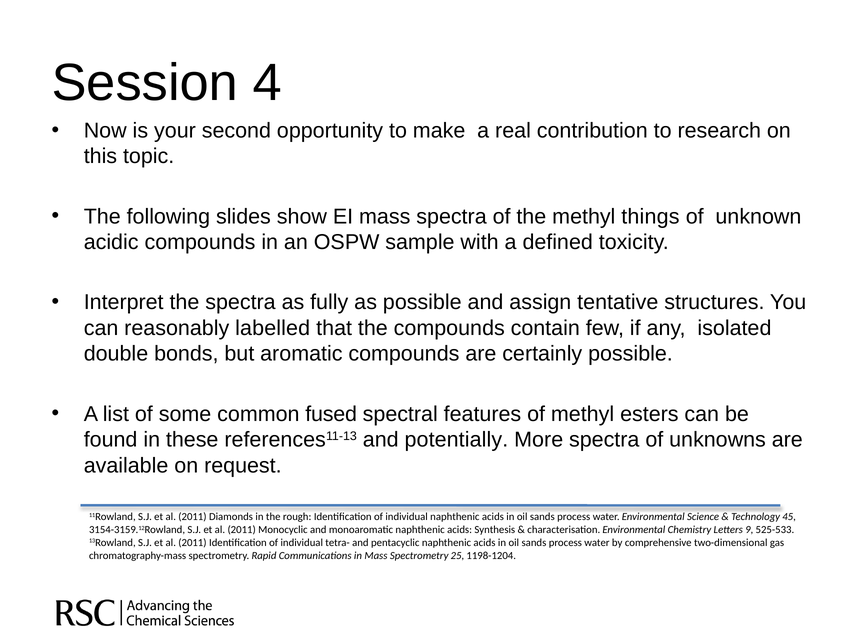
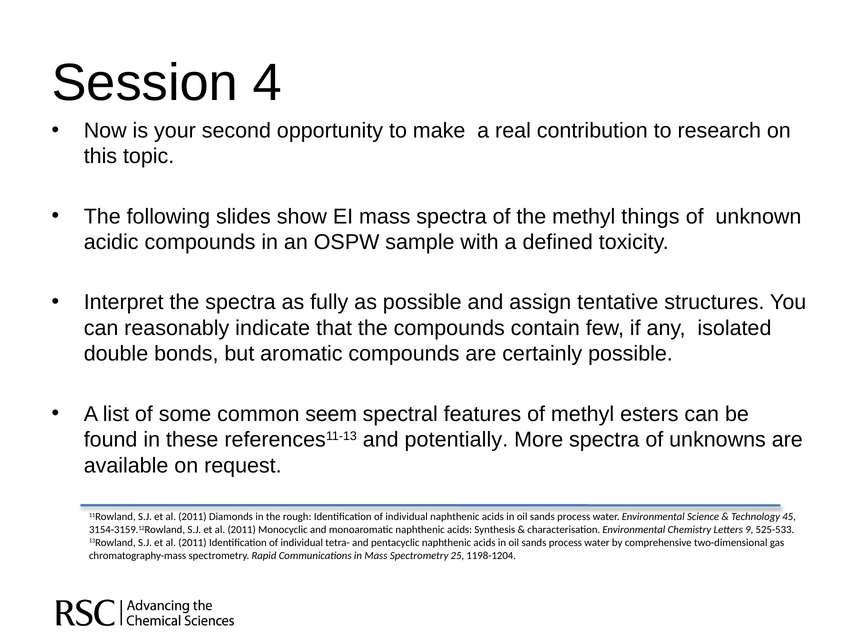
labelled: labelled -> indicate
fused: fused -> seem
